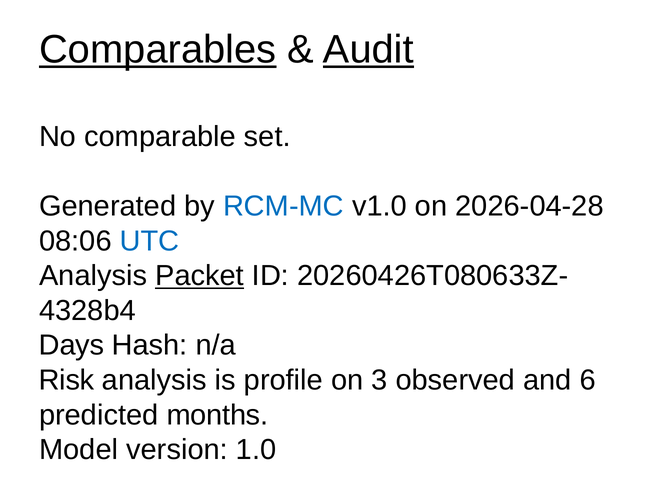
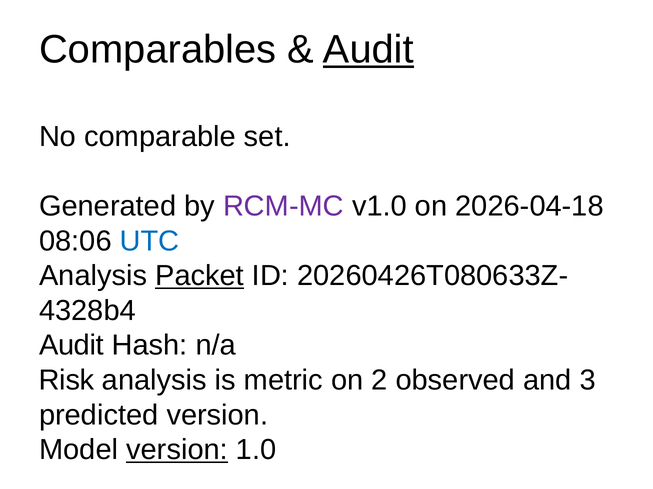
Comparables underline: present -> none
RCM-MC colour: blue -> purple
2026-04-28: 2026-04-28 -> 2026-04-18
Days at (71, 346): Days -> Audit
profile: profile -> metric
3: 3 -> 2
6: 6 -> 3
predicted months: months -> version
version at (177, 450) underline: none -> present
